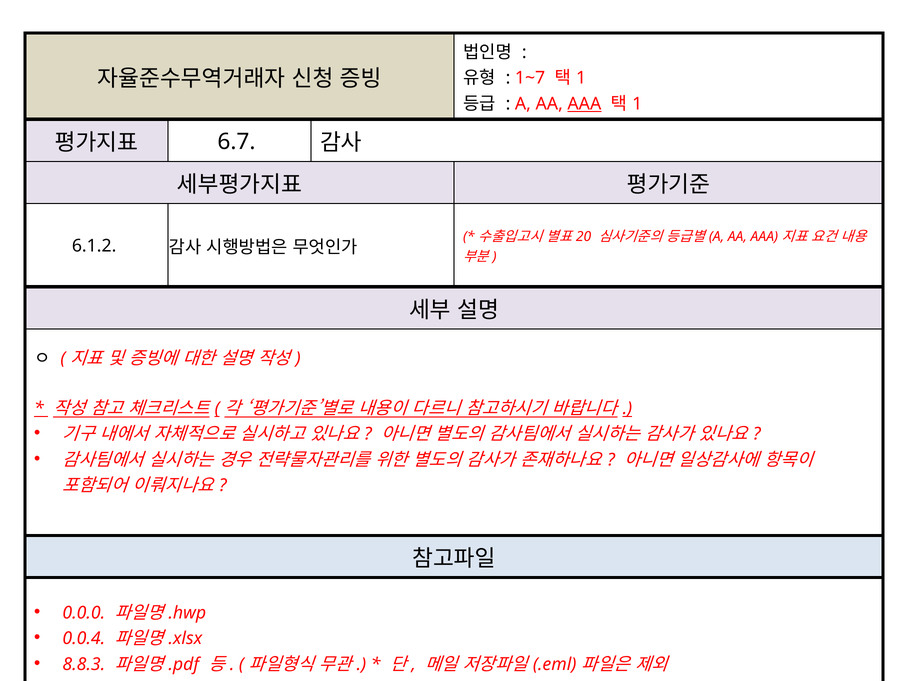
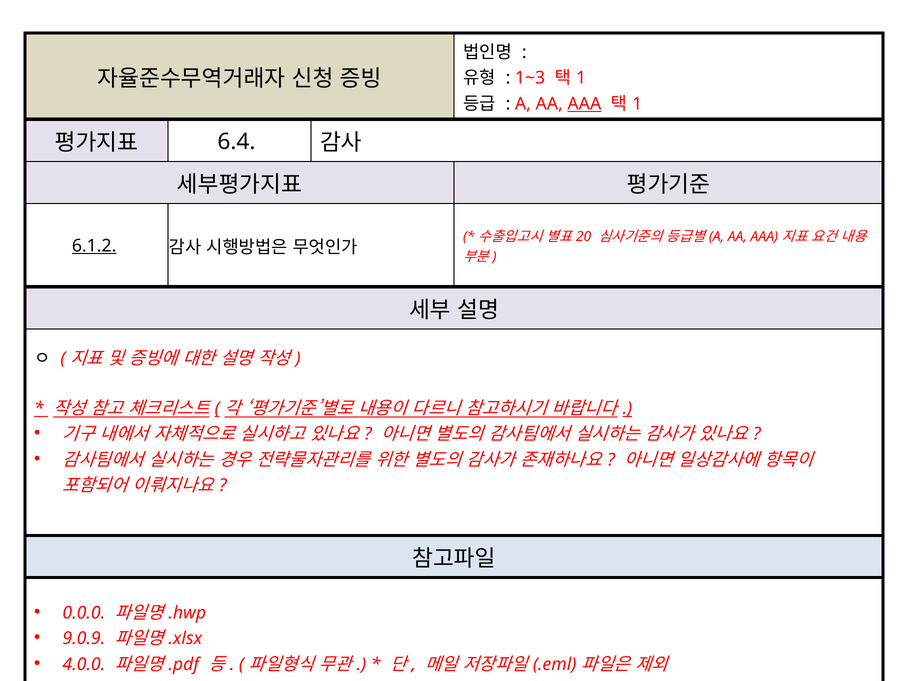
1~7: 1~7 -> 1~3
6.7: 6.7 -> 6.4
6.1.2 underline: none -> present
0.0.4: 0.0.4 -> 9.0.9
8.8.3: 8.8.3 -> 4.0.0
